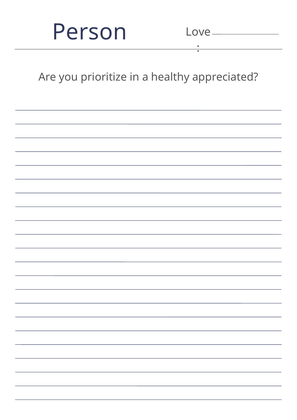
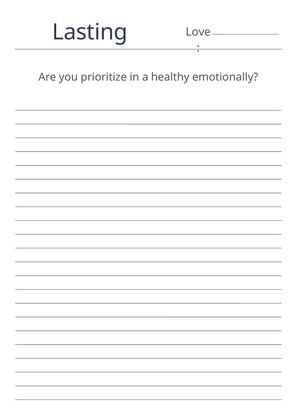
Person: Person -> Lasting
appreciated: appreciated -> emotionally
